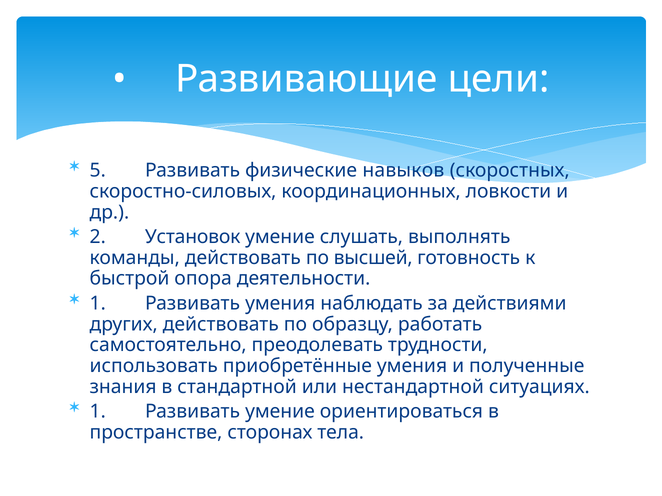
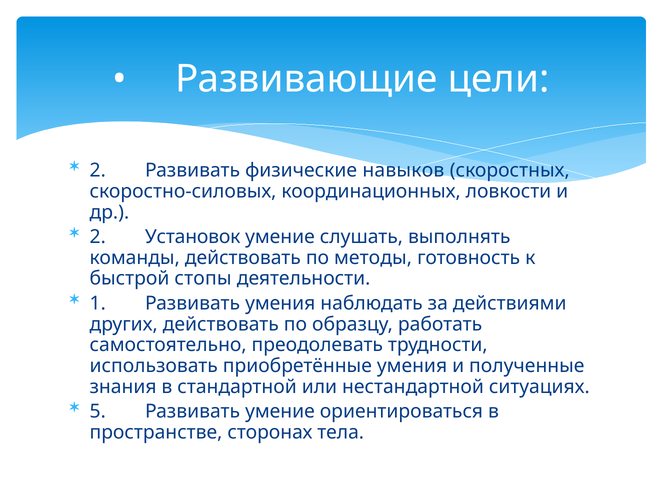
5 at (98, 171): 5 -> 2
высшей: высшей -> методы
опора: опора -> стопы
1 at (98, 412): 1 -> 5
